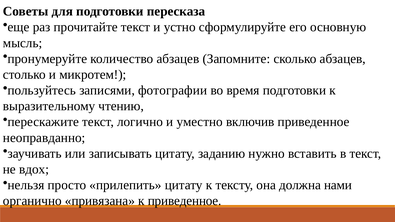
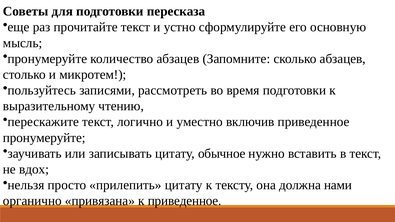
фотографии: фотографии -> рассмотреть
неоправданно at (44, 138): неоправданно -> пронумеруйте
заданию: заданию -> обычное
